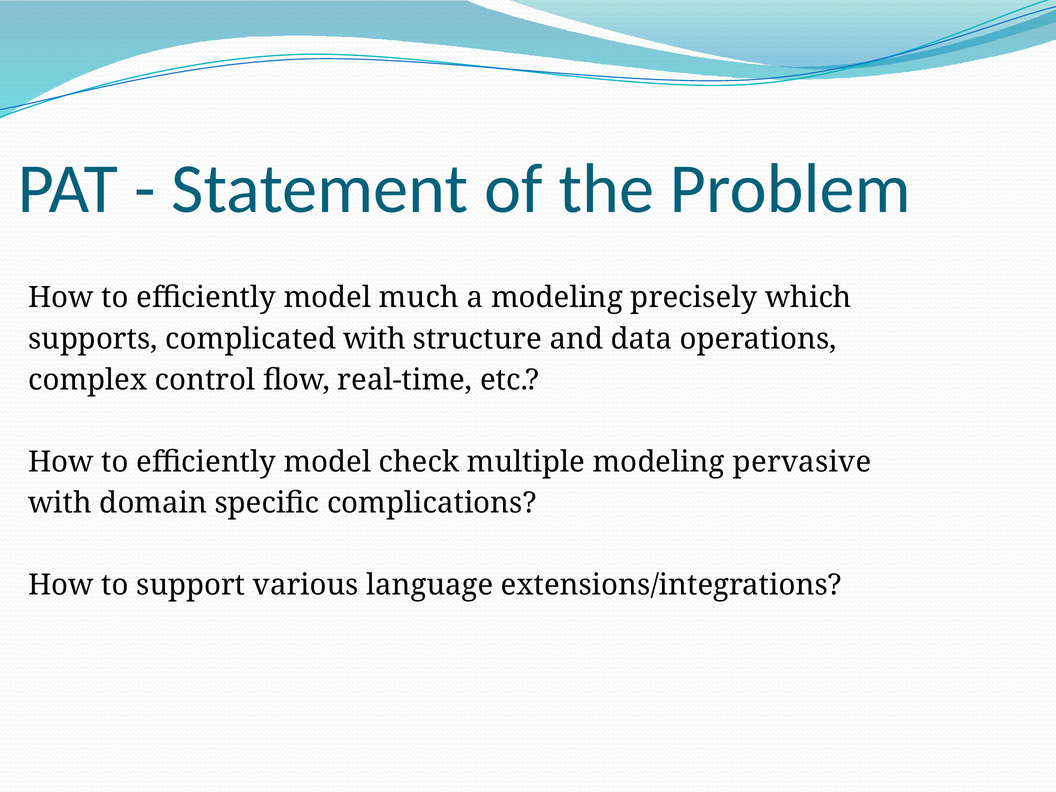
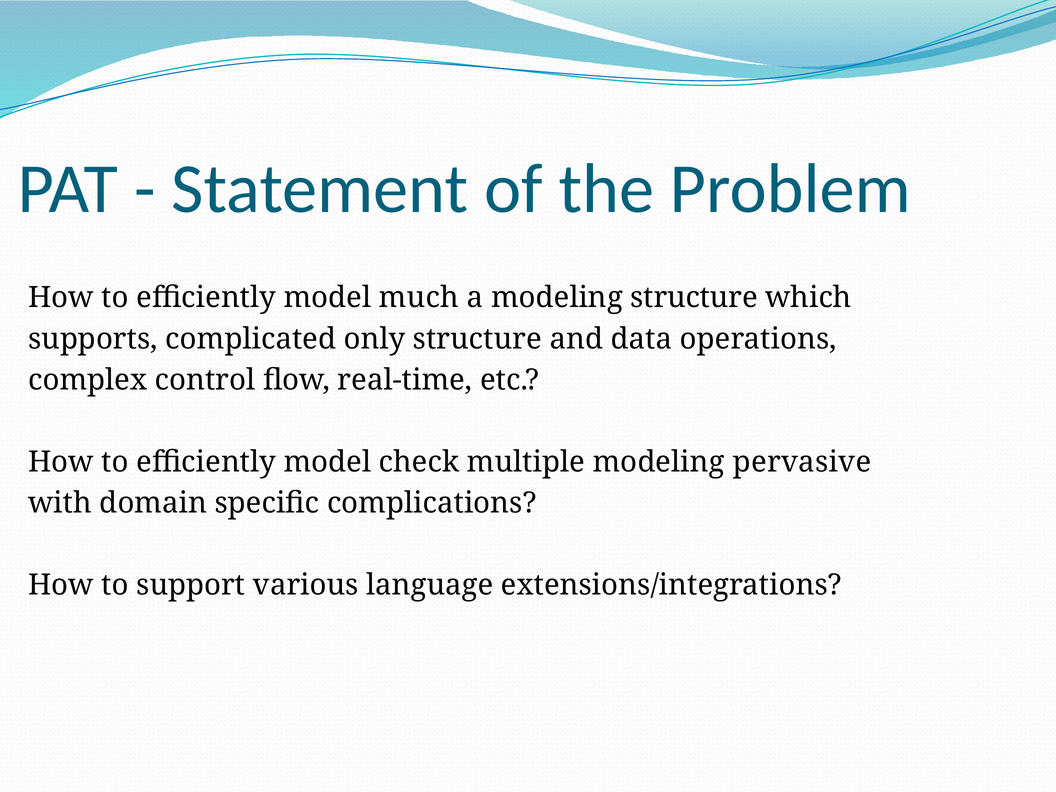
modeling precisely: precisely -> structure
complicated with: with -> only
